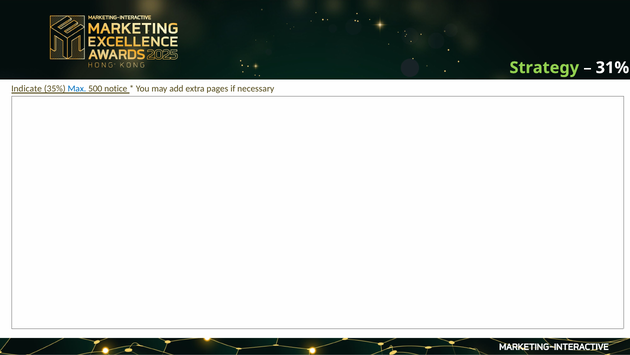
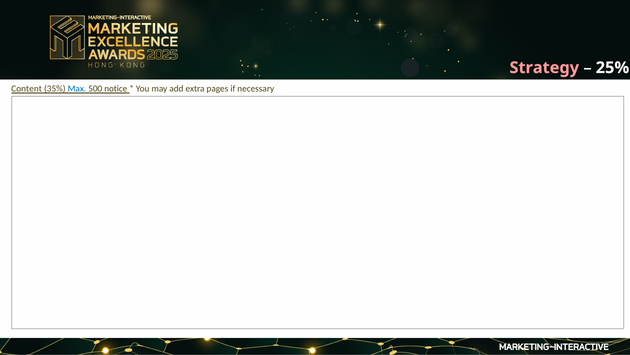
Strategy colour: light green -> pink
31%: 31% -> 25%
Indicate: Indicate -> Content
